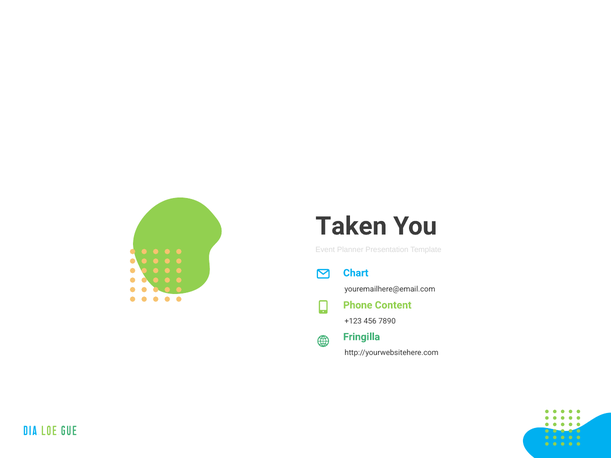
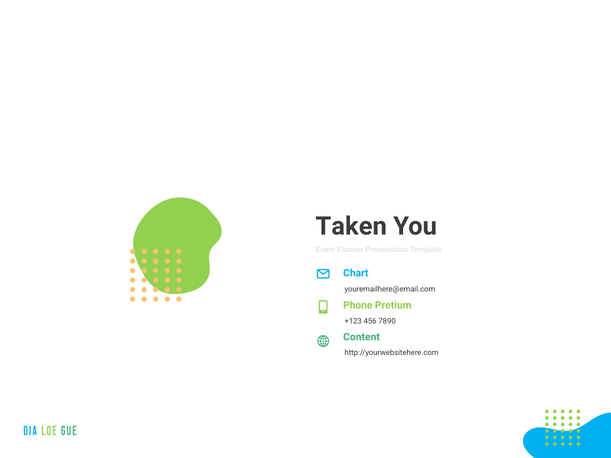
Content: Content -> Pretium
Fringilla: Fringilla -> Content
